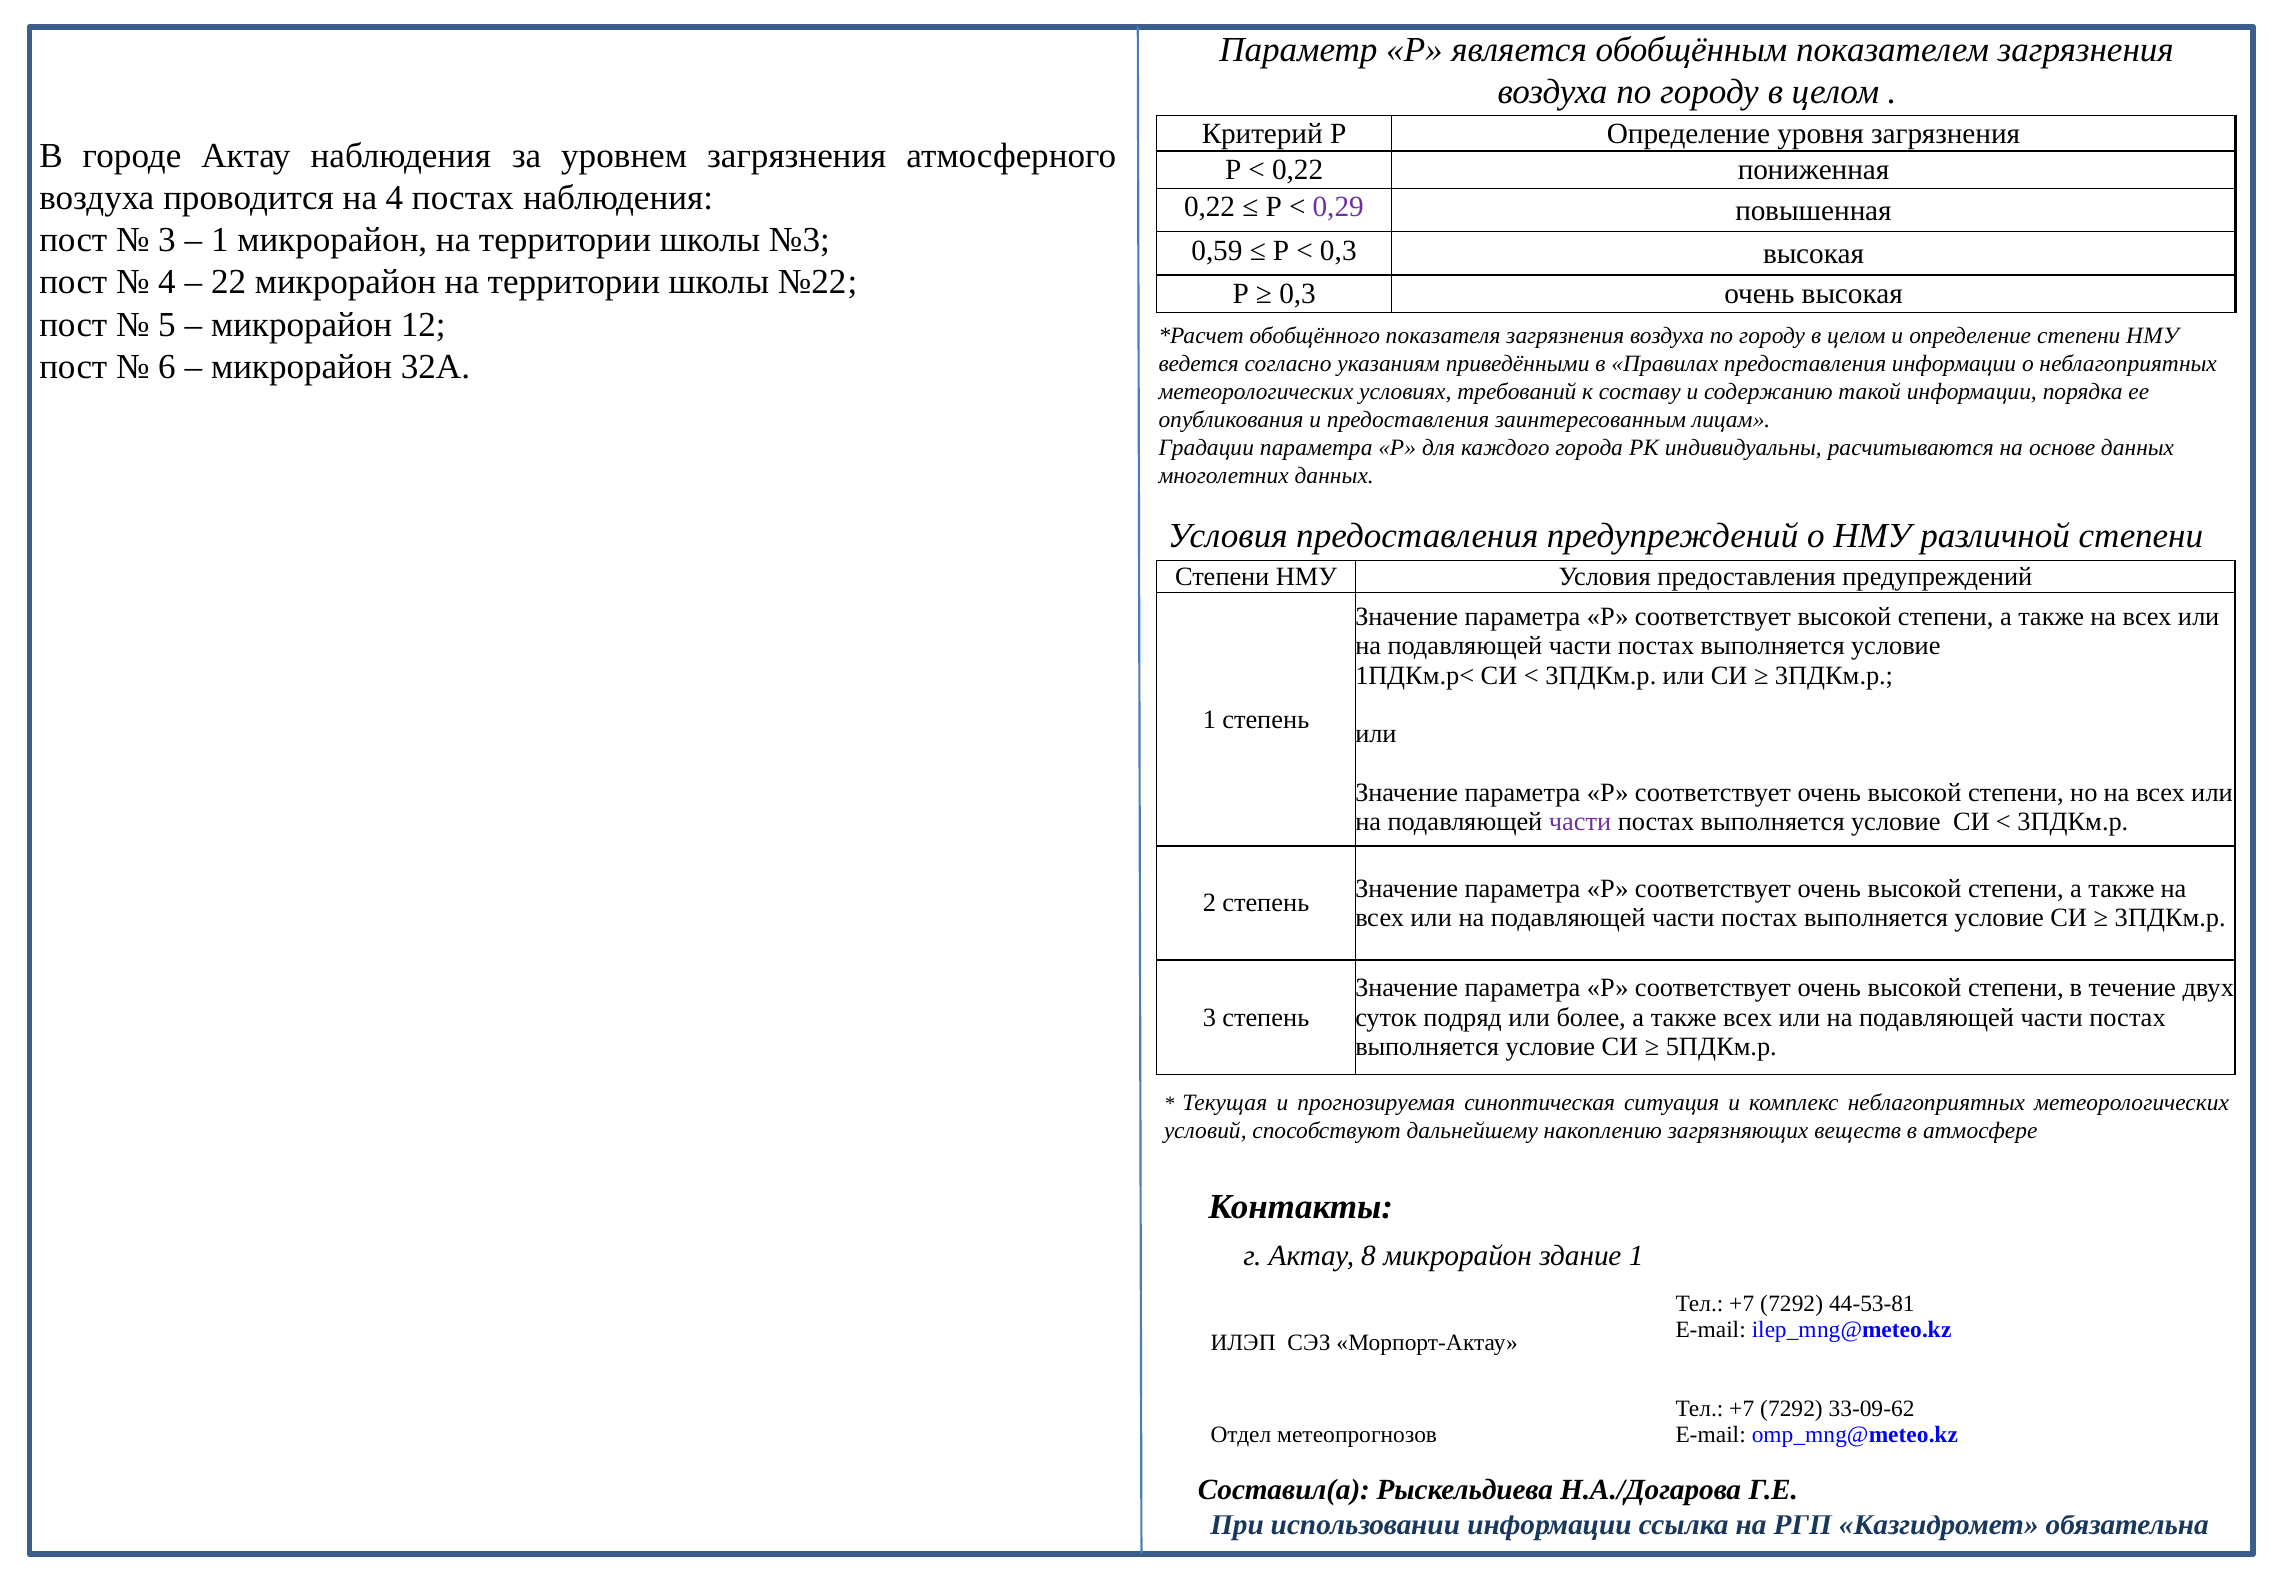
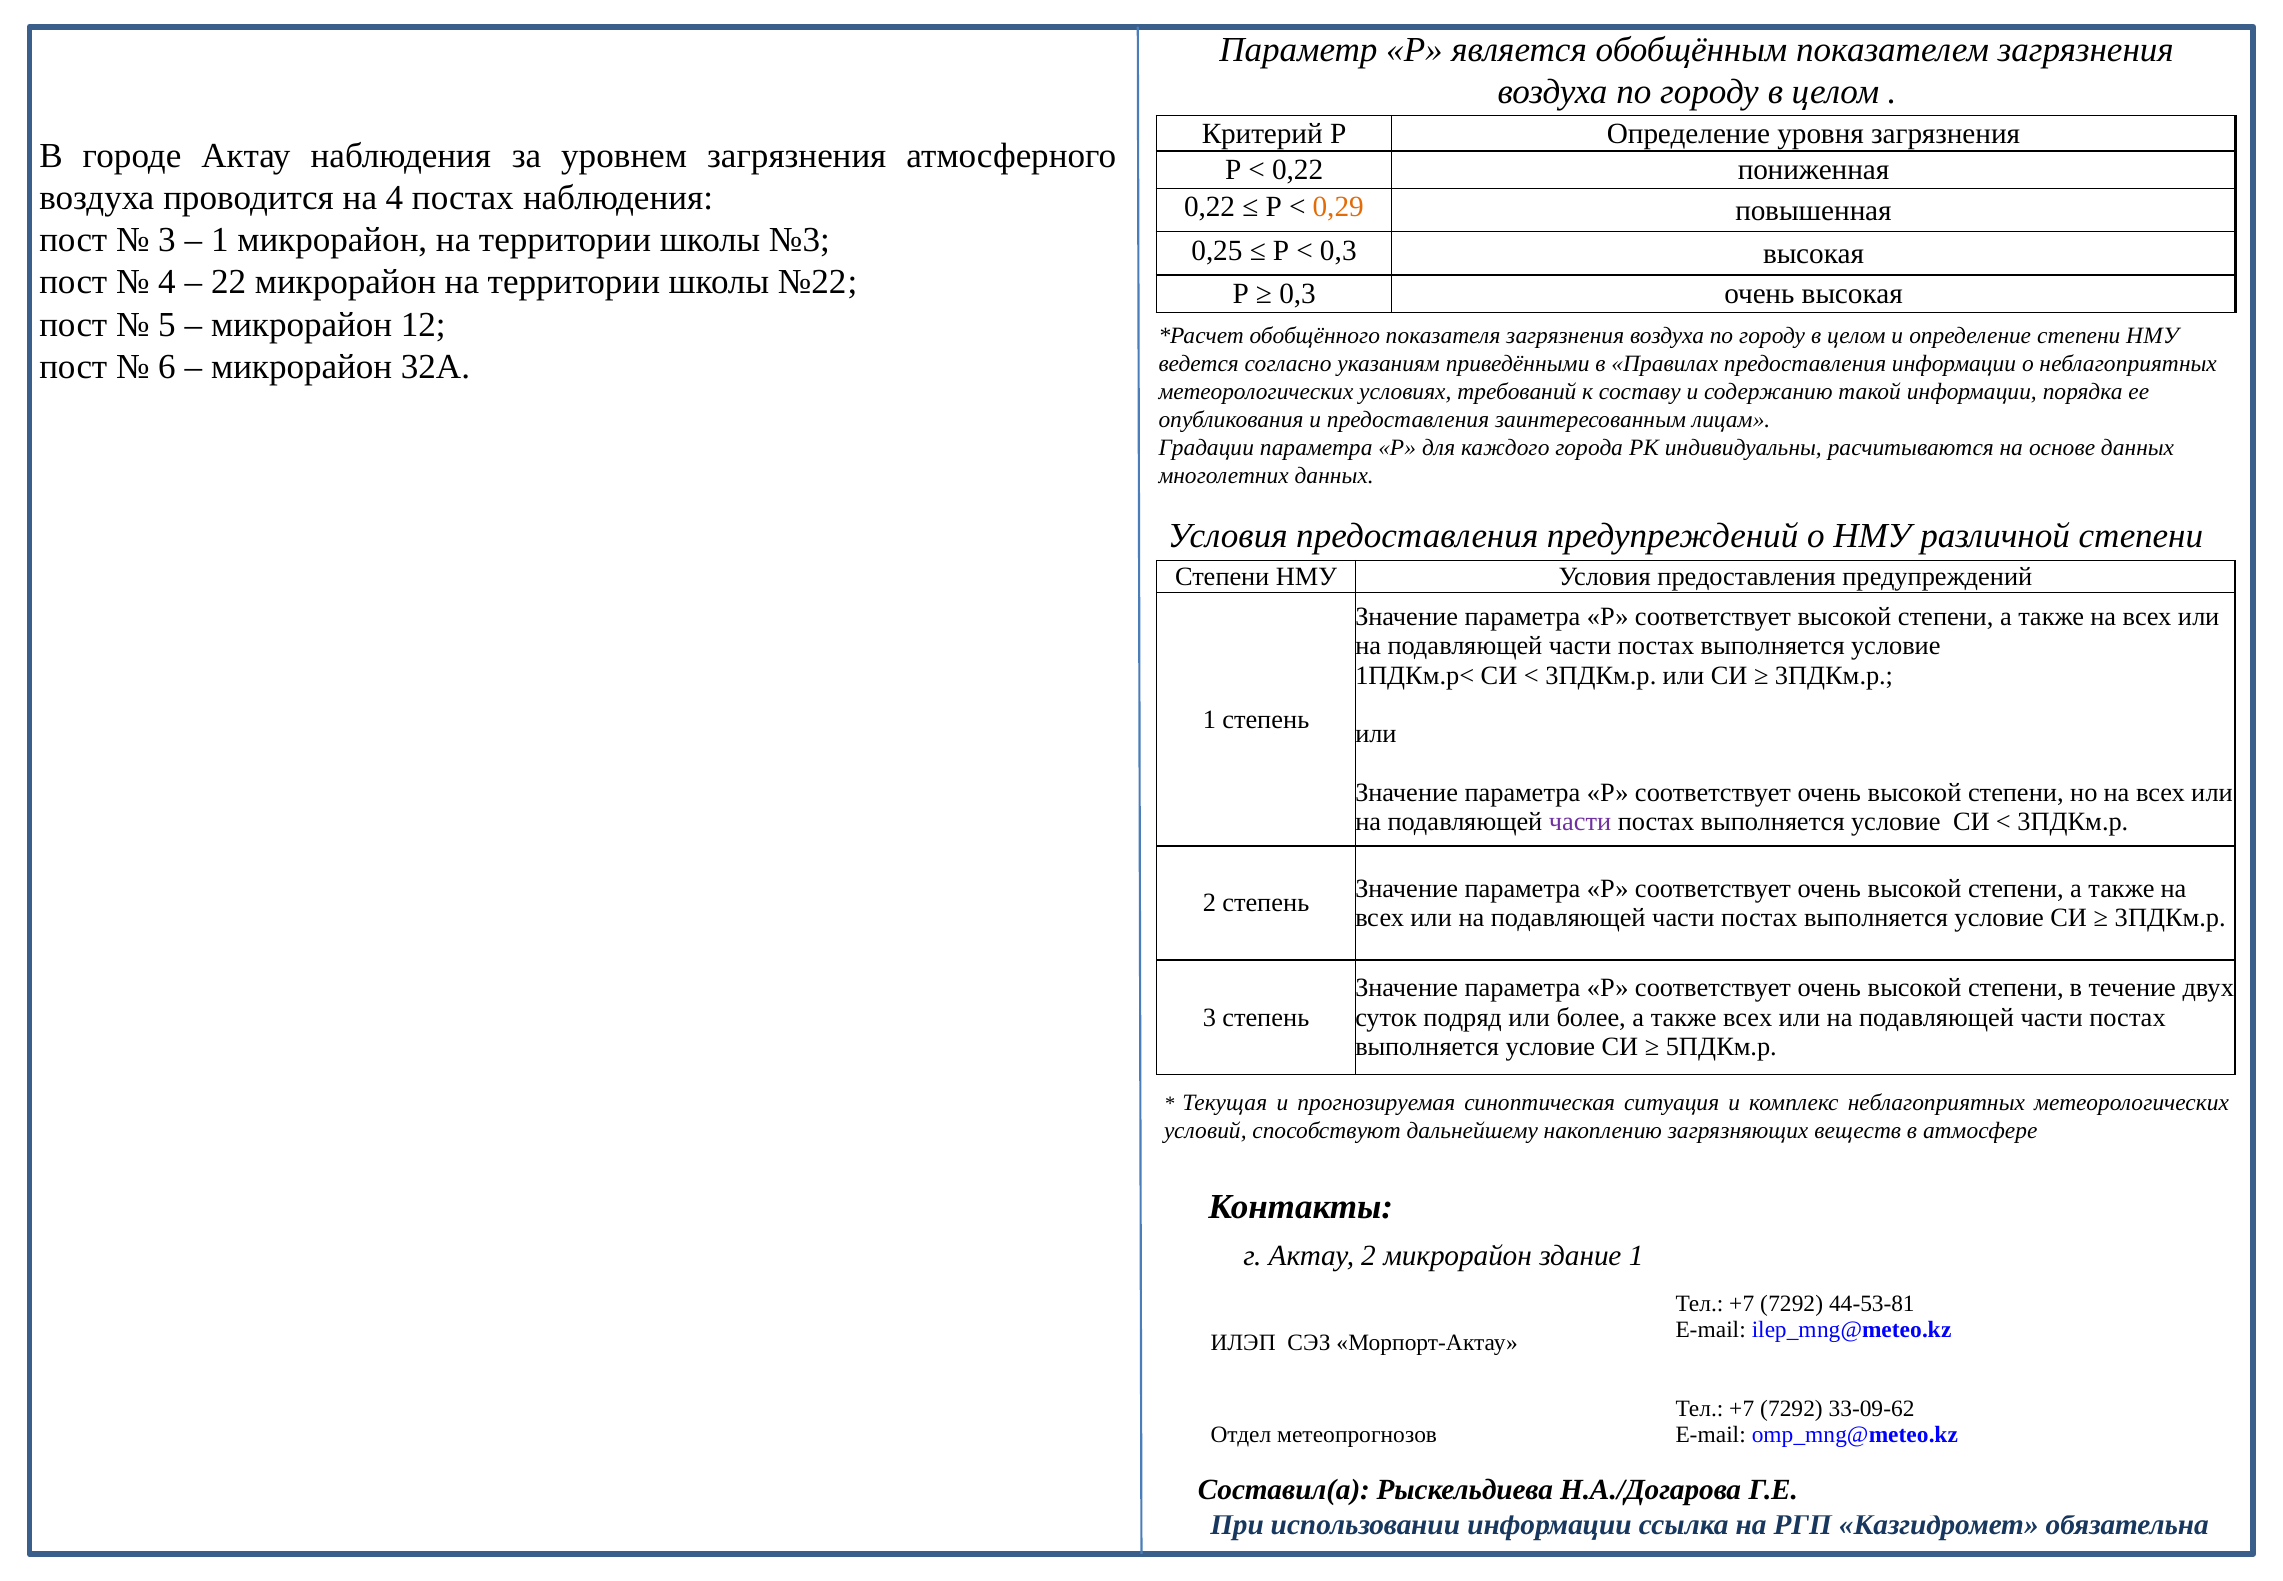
0,29 colour: purple -> orange
0,59: 0,59 -> 0,25
Актау 8: 8 -> 2
